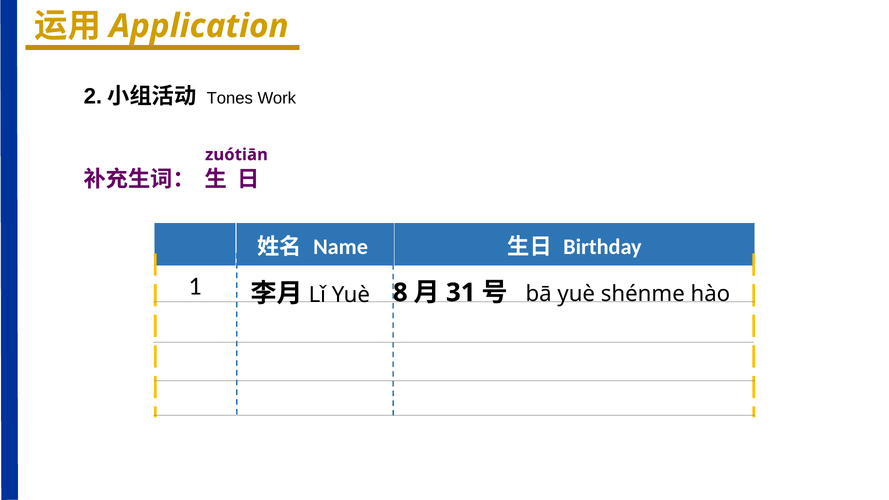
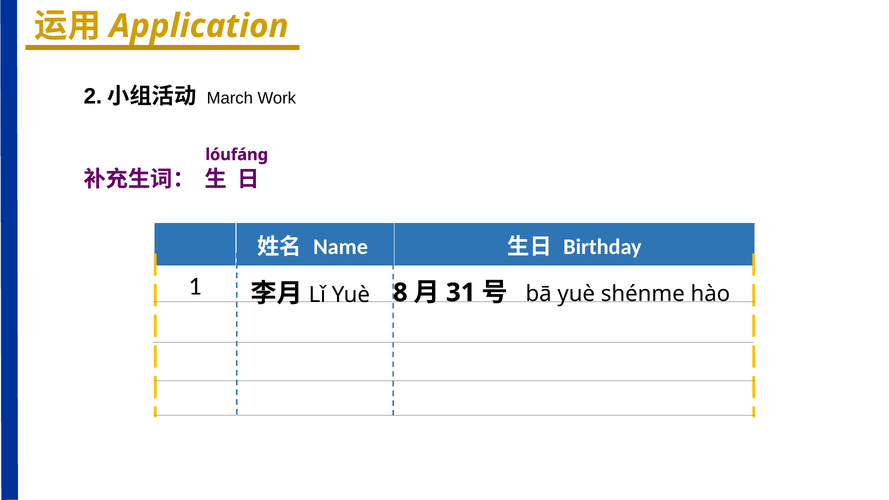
Tones: Tones -> March
zuótiān: zuótiān -> lóufánɡ
